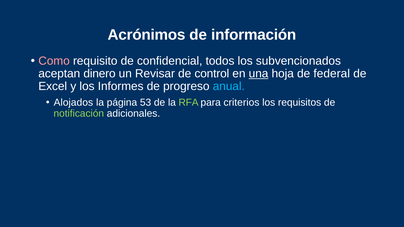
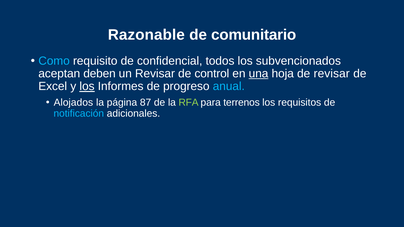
Acrónimos: Acrónimos -> Razonable
información: información -> comunitario
Como colour: pink -> light blue
dinero: dinero -> deben
de federal: federal -> revisar
los at (87, 87) underline: none -> present
53: 53 -> 87
criterios: criterios -> terrenos
notificación colour: light green -> light blue
